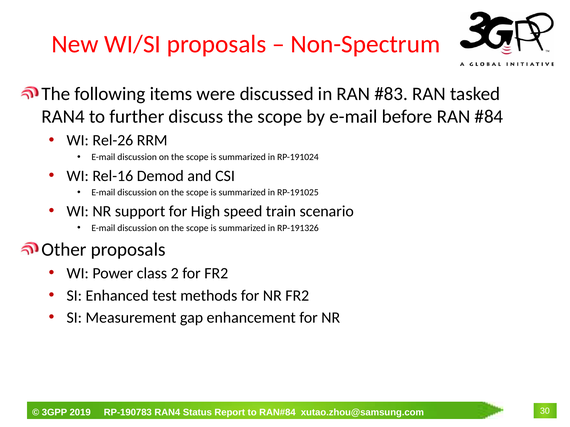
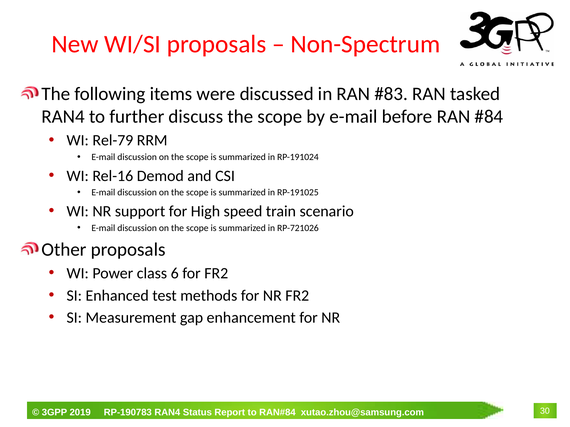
Rel-26: Rel-26 -> Rel-79
RP-191326: RP-191326 -> RP-721026
2: 2 -> 6
